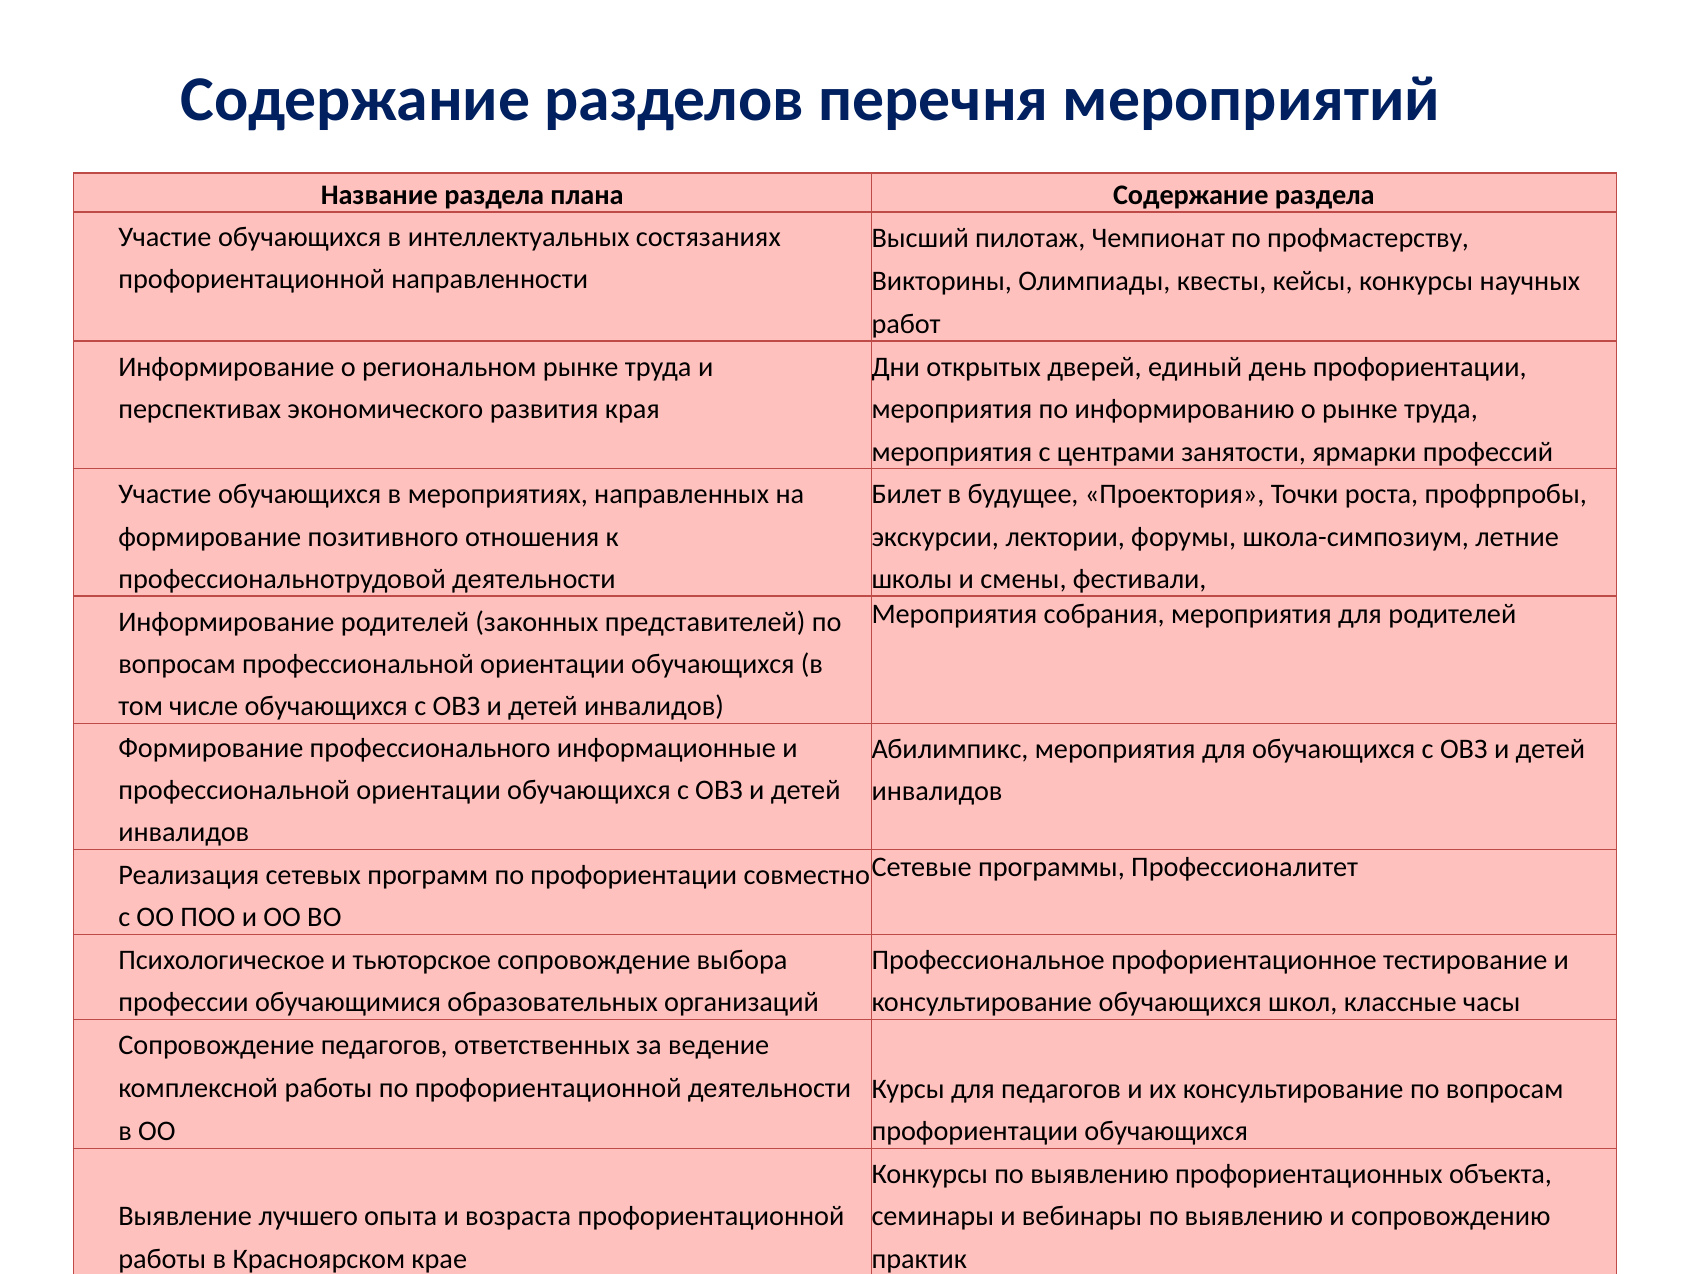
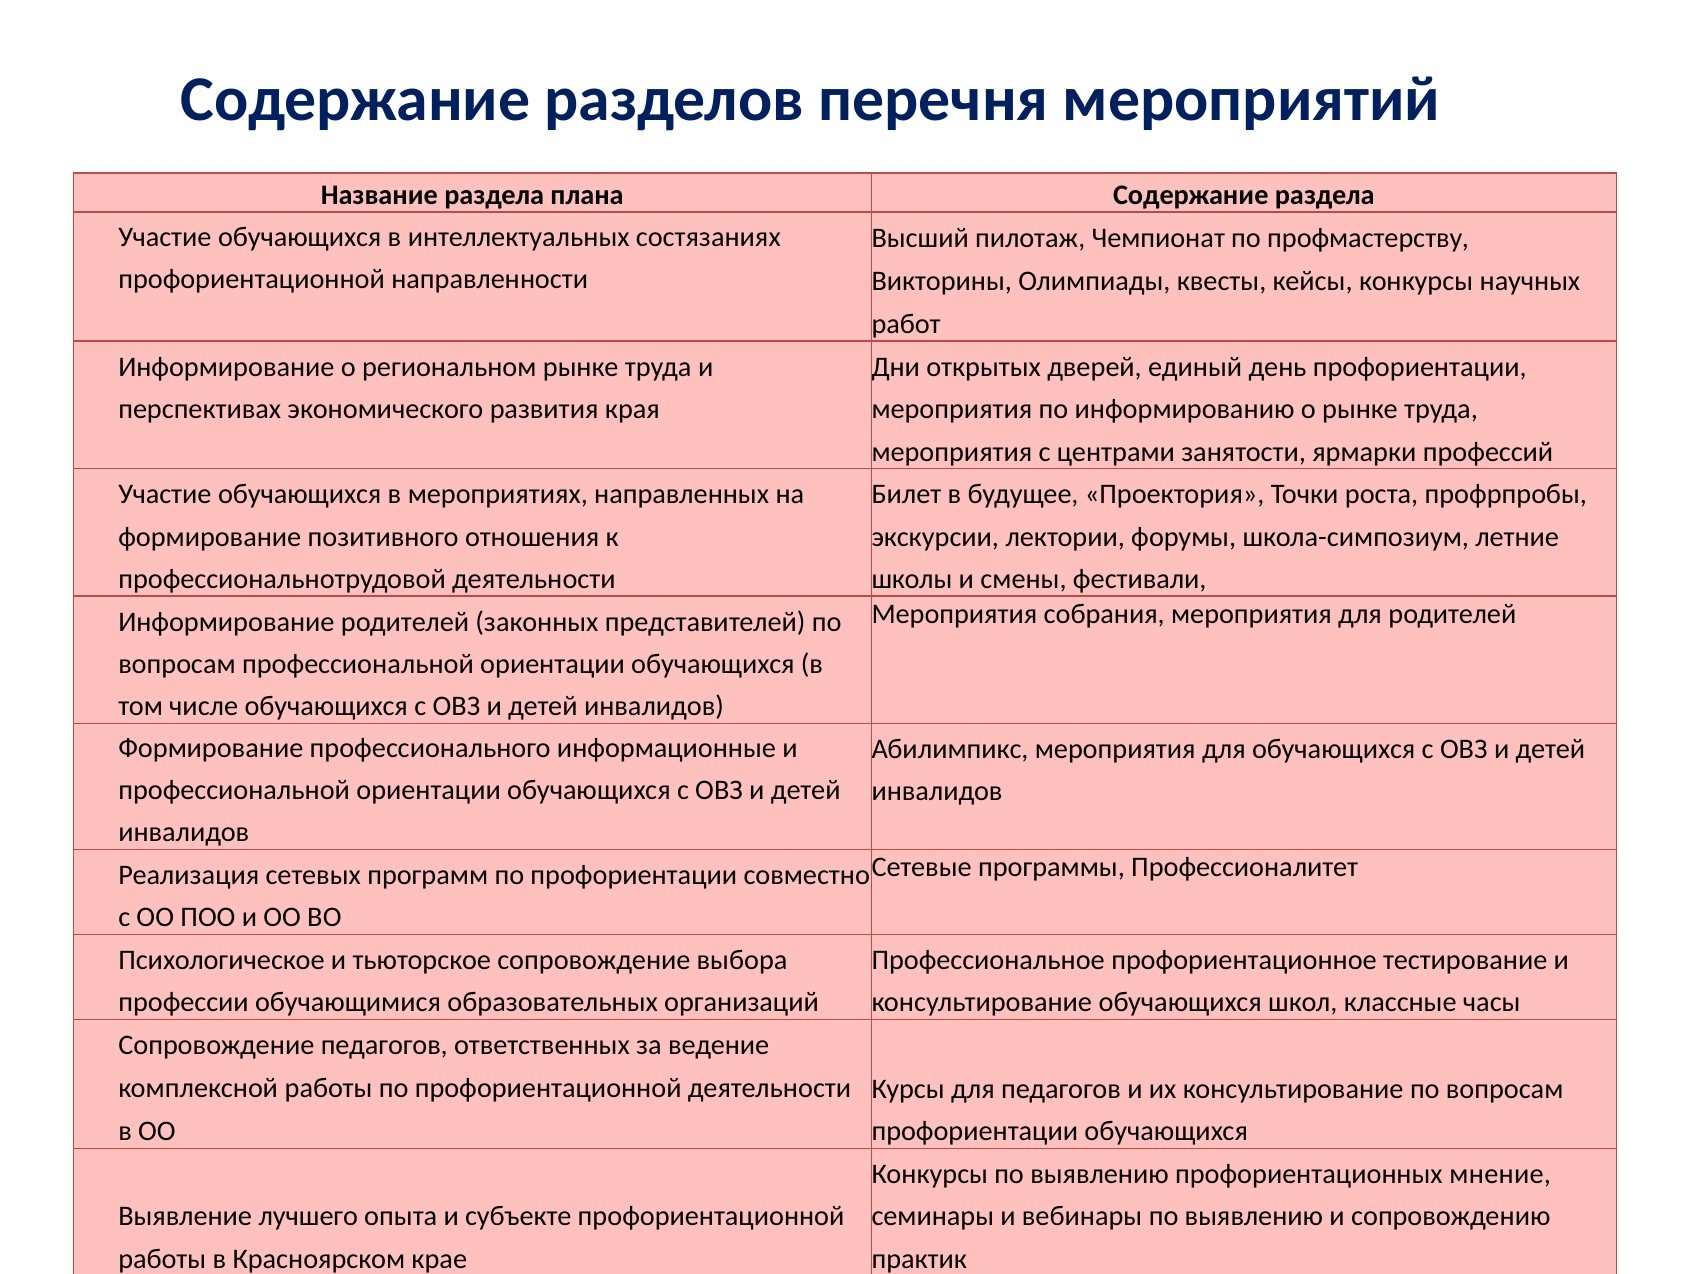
объекта: объекта -> мнение
возраста: возраста -> субъекте
